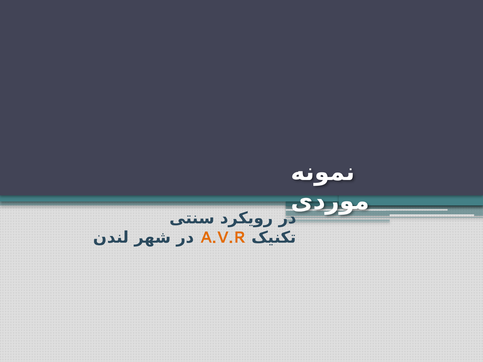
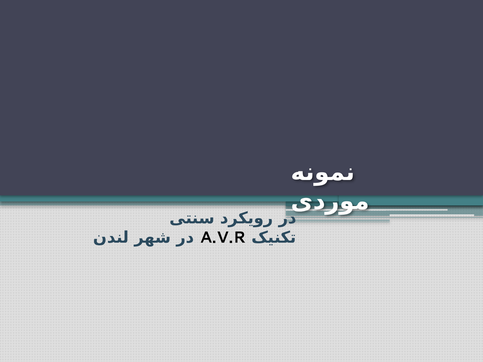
A.V.R colour: orange -> black
